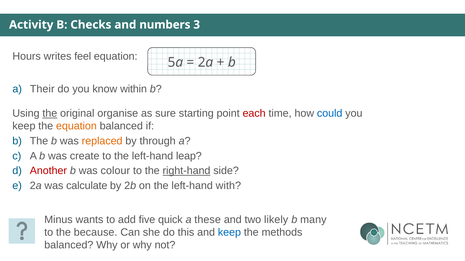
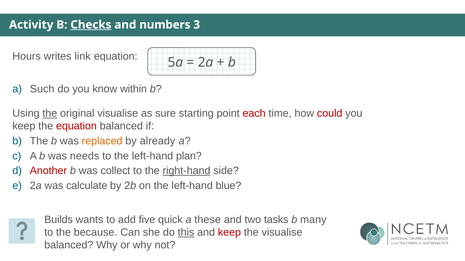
Checks underline: none -> present
feel: feel -> link
Their: Their -> Such
original organise: organise -> visualise
could colour: blue -> red
equation at (76, 126) colour: orange -> red
through: through -> already
create: create -> needs
leap: leap -> plan
colour: colour -> collect
with: with -> blue
Minus: Minus -> Builds
likely: likely -> tasks
this underline: none -> present
keep at (229, 233) colour: blue -> red
the methods: methods -> visualise
